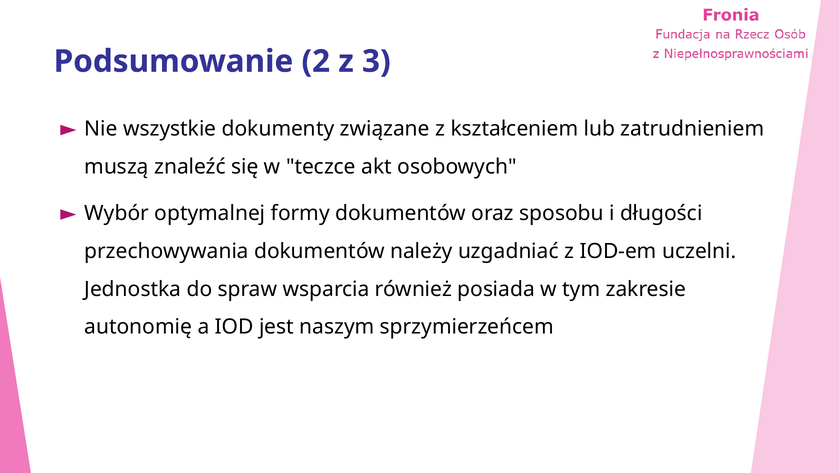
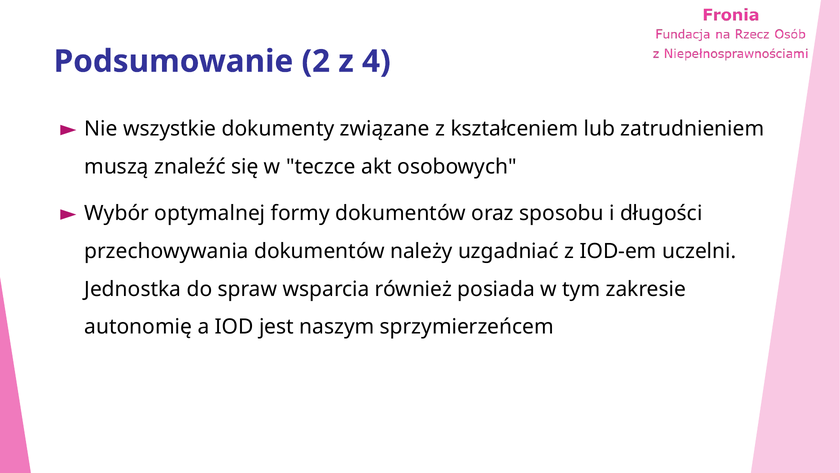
3: 3 -> 4
